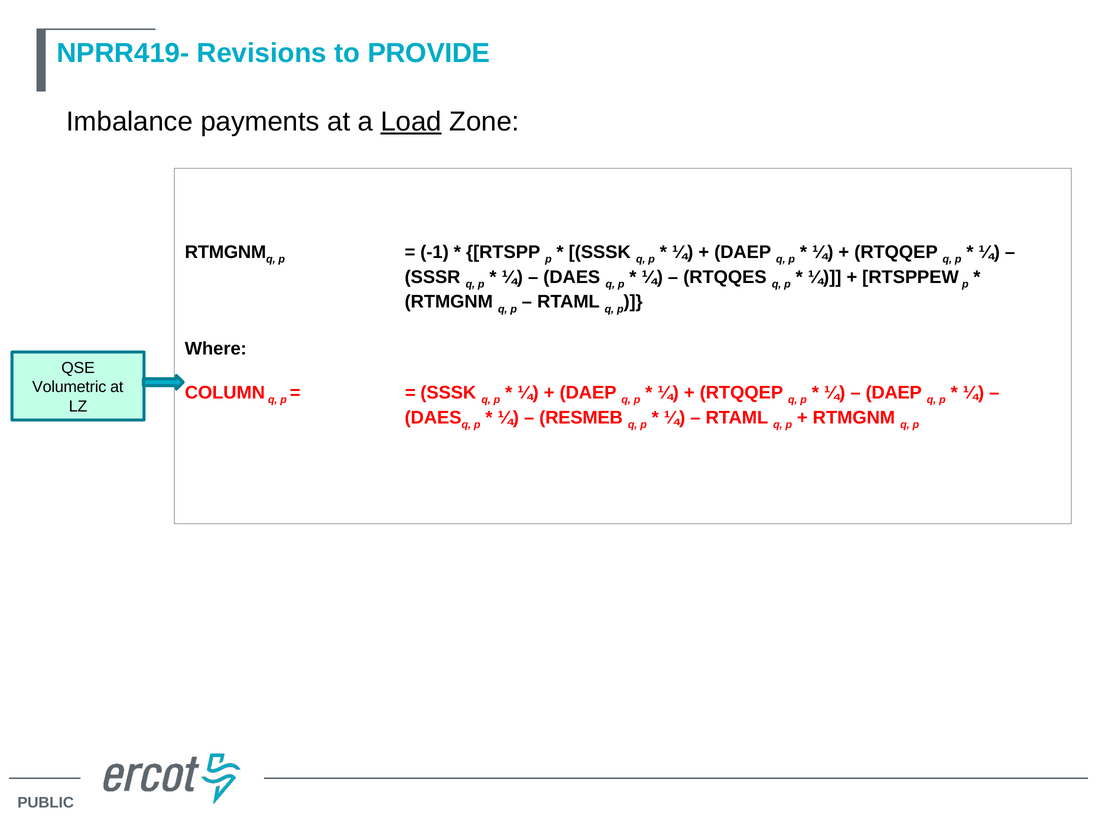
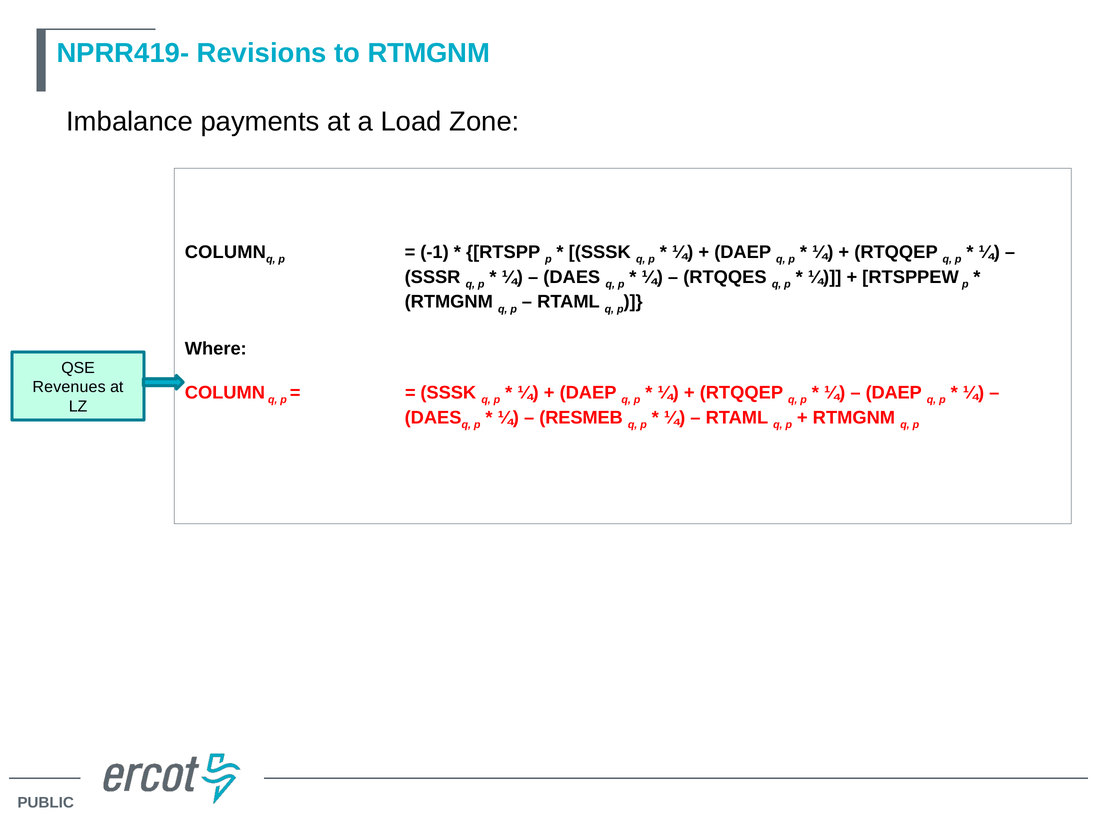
to PROVIDE: PROVIDE -> RTMGNM
Load underline: present -> none
RTMGNM at (226, 252): RTMGNM -> COLUMN
Volumetric: Volumetric -> Revenues
